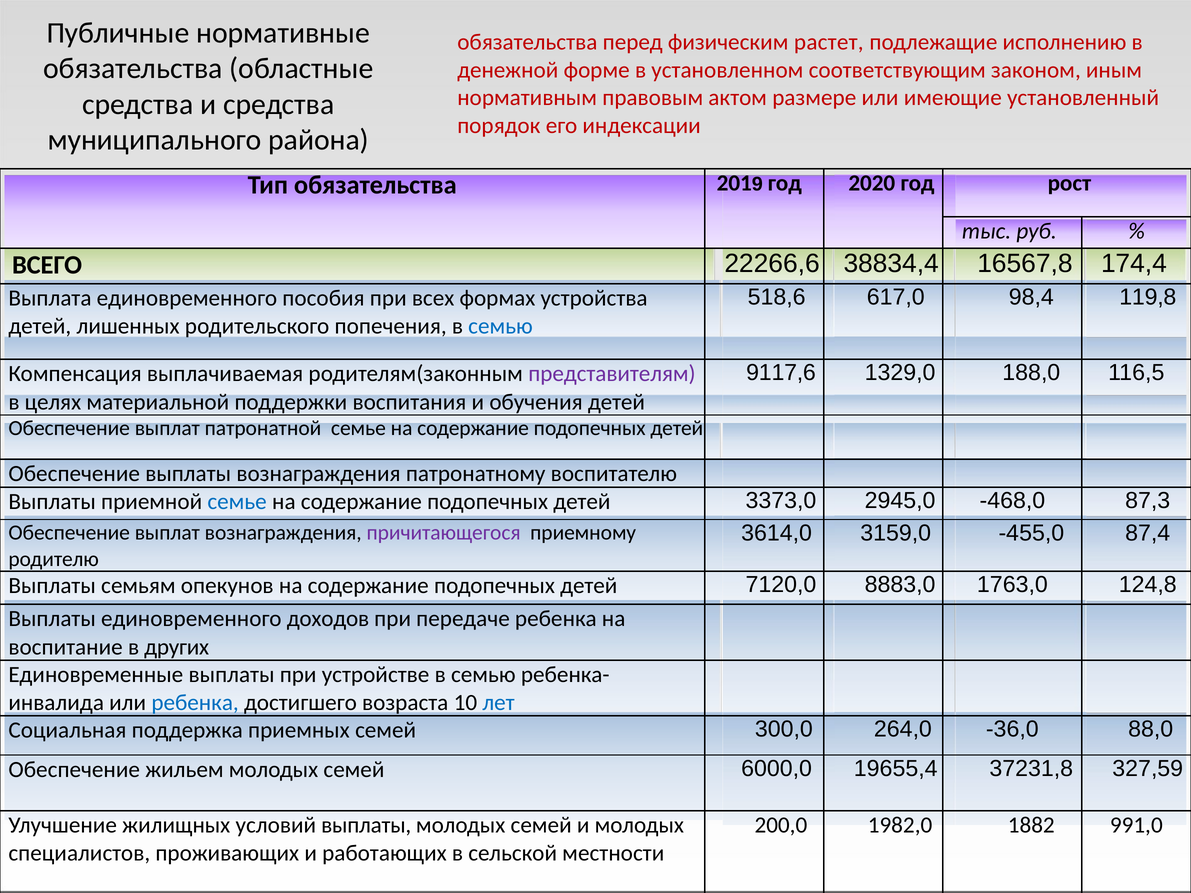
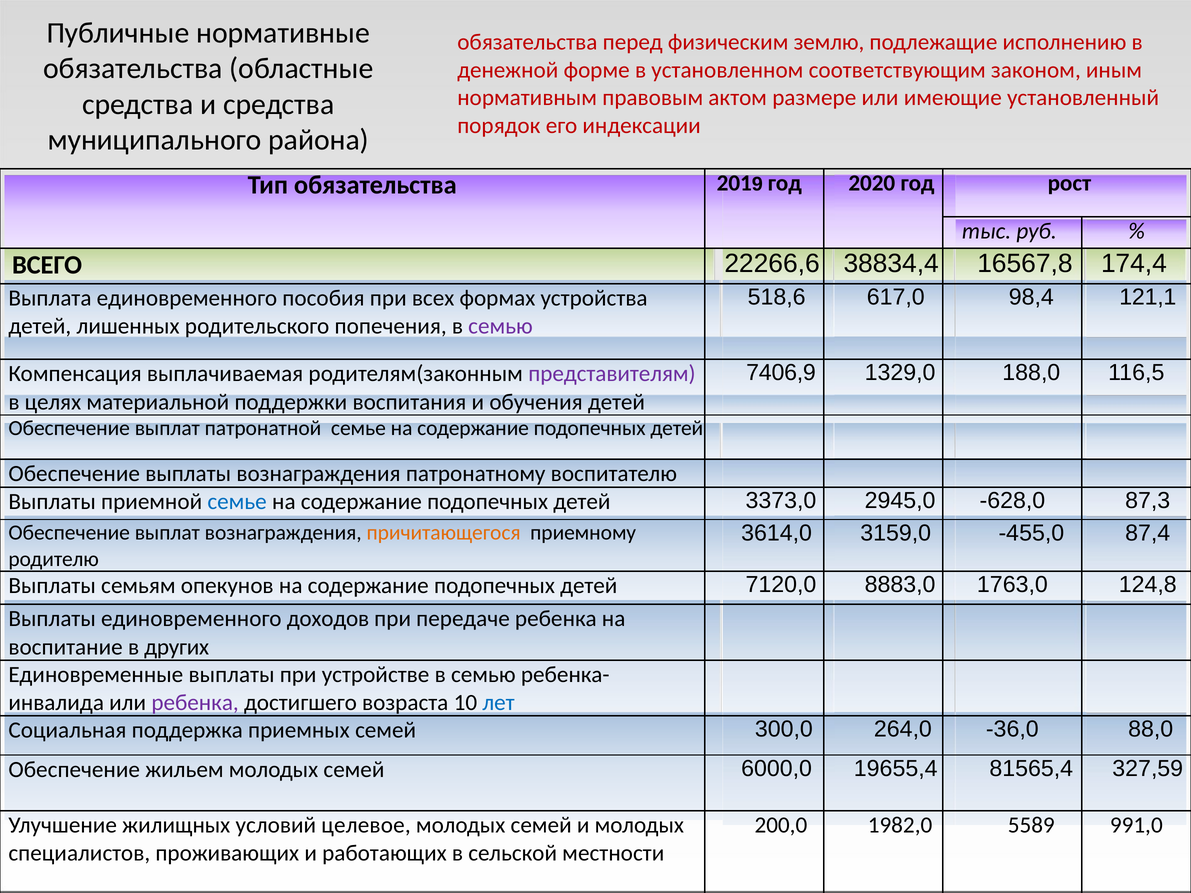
растет: растет -> землю
119,8: 119,8 -> 121,1
семью at (500, 326) colour: blue -> purple
9117,6: 9117,6 -> 7406,9
-468,0: -468,0 -> -628,0
причитающегося colour: purple -> orange
ребенка at (195, 703) colour: blue -> purple
37231,8: 37231,8 -> 81565,4
условий выплаты: выплаты -> целевое
1882: 1882 -> 5589
